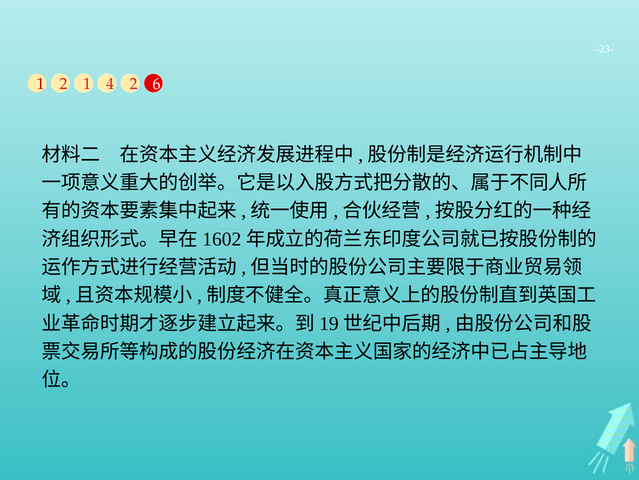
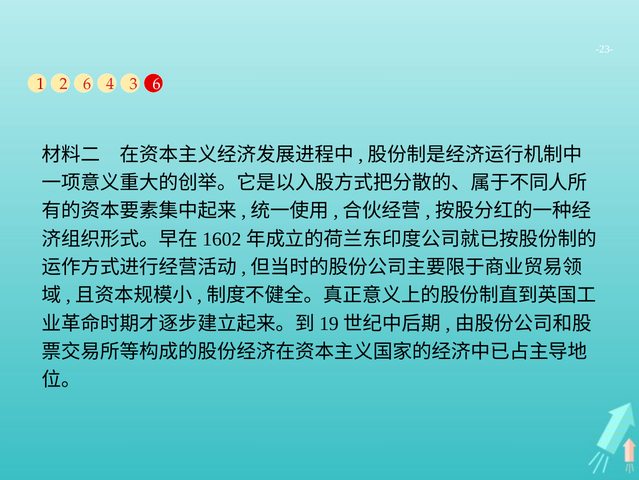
2 1: 1 -> 6
4 2: 2 -> 3
